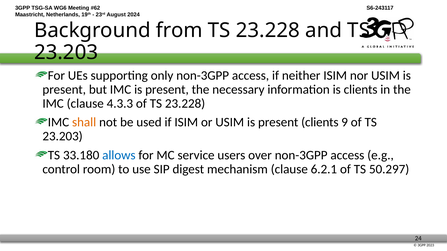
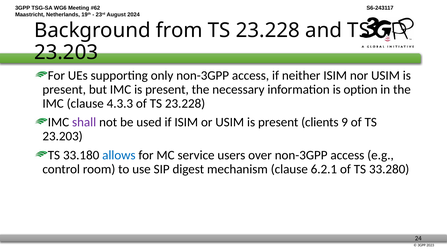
is clients: clients -> option
shall colour: orange -> purple
50.297: 50.297 -> 33.280
